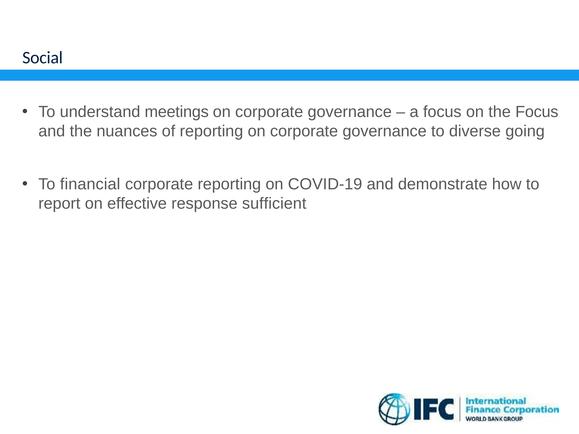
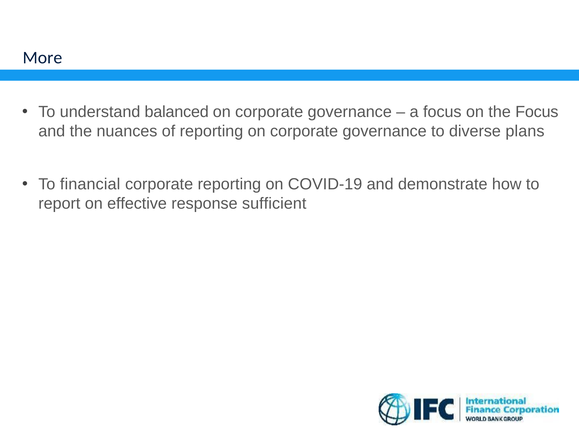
Social: Social -> More
meetings: meetings -> balanced
going: going -> plans
